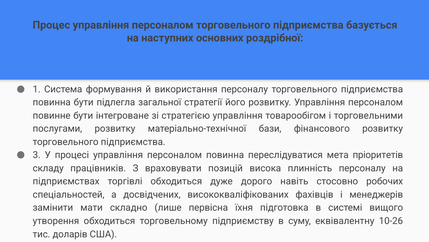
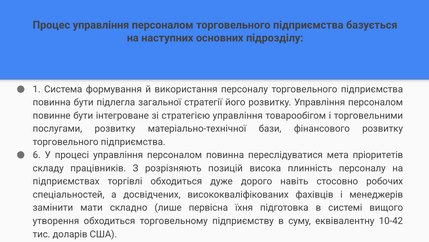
роздрібної: роздрібної -> підрозділу
3: 3 -> 6
враховувати: враховувати -> розрізняють
10-26: 10-26 -> 10-42
